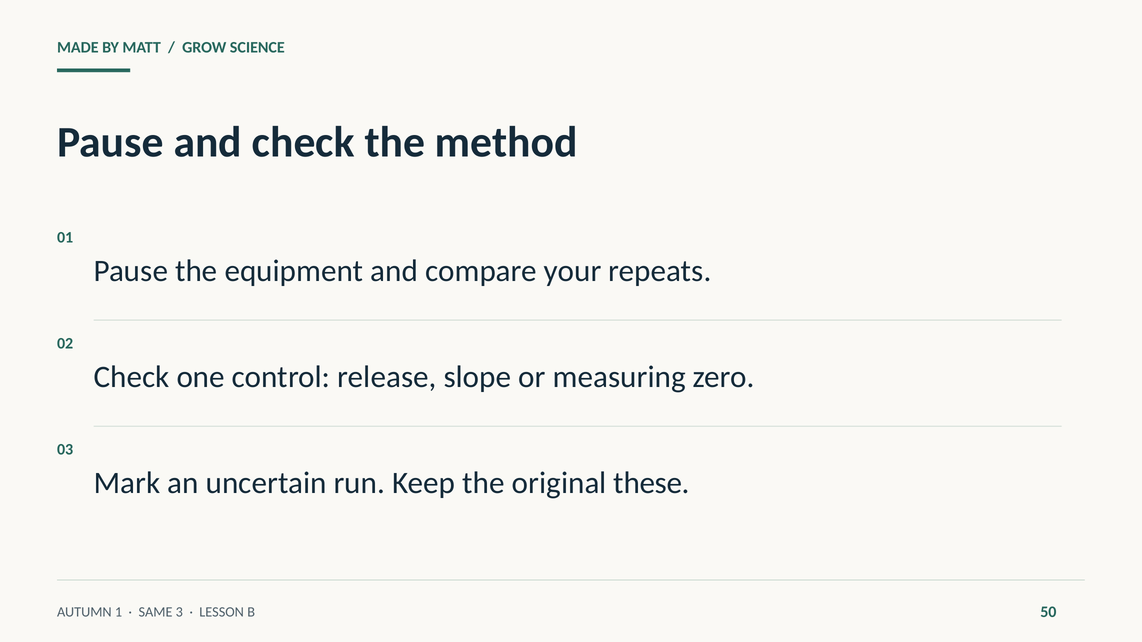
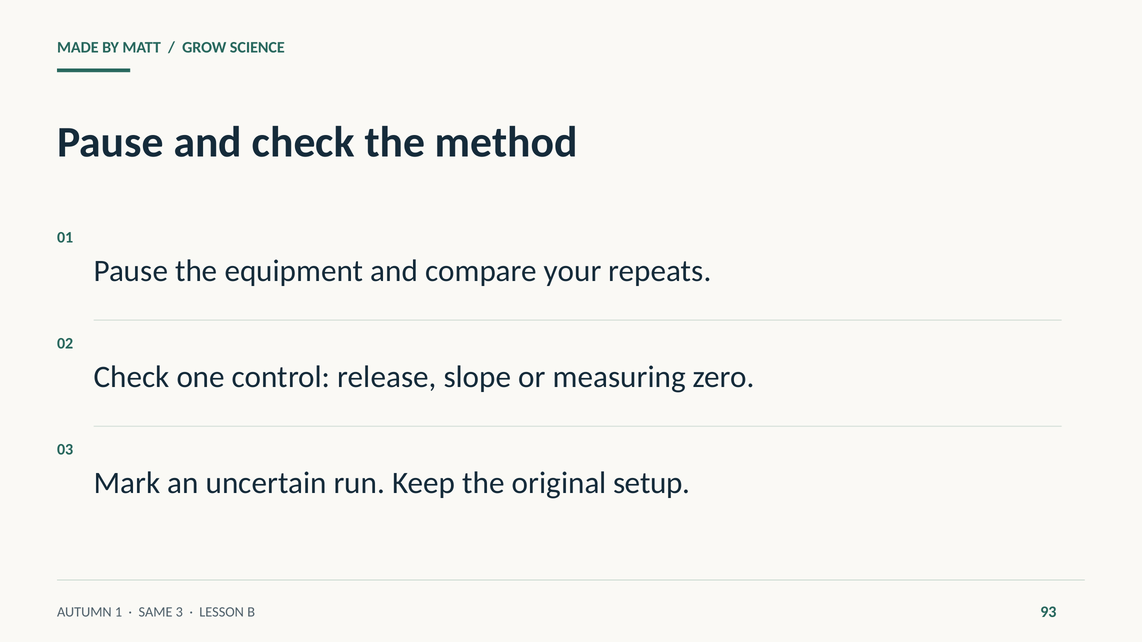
these: these -> setup
50: 50 -> 93
